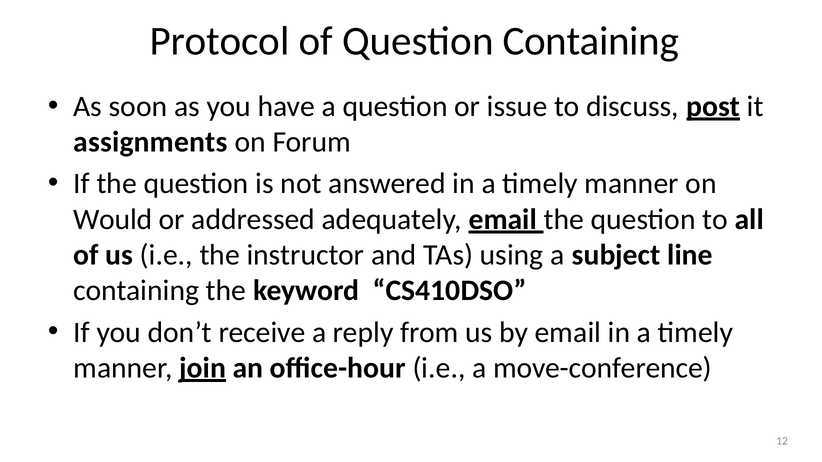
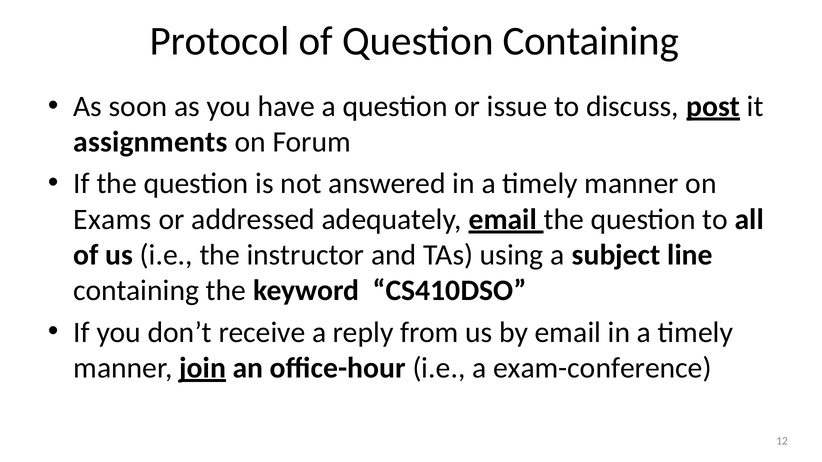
Would: Would -> Exams
move-conference: move-conference -> exam-conference
